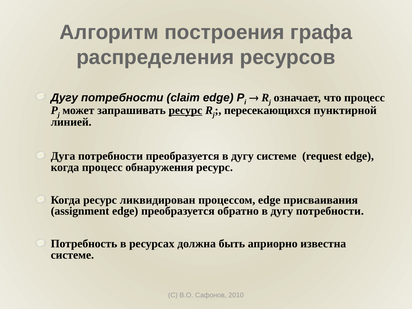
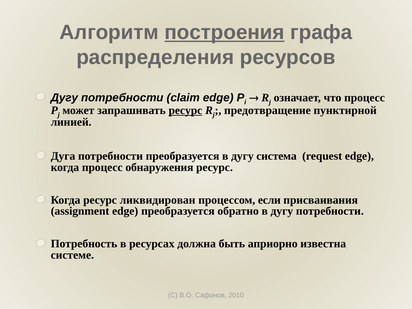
построения underline: none -> present
пересекающихся: пересекающихся -> предотвращение
дугу системе: системе -> система
процессом edge: edge -> если
